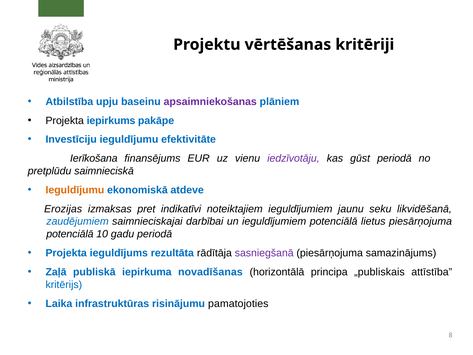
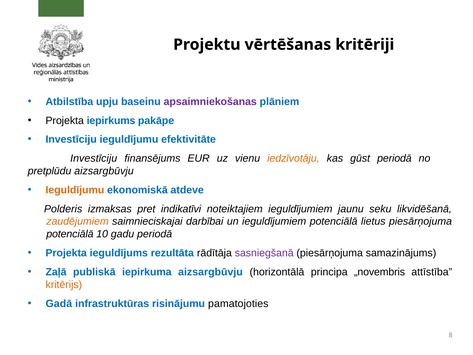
Ierīkošana at (94, 158): Ierīkošana -> Investīciju
iedzīvotāju colour: purple -> orange
pretplūdu saimnieciskā: saimnieciskā -> aizsargbūvju
Erozijas: Erozijas -> Polderis
zaudējumiem colour: blue -> orange
iepirkuma novadīšanas: novadīšanas -> aizsargbūvju
„publiskais: „publiskais -> „novembris
kritērijs colour: blue -> orange
Laika: Laika -> Gadā
